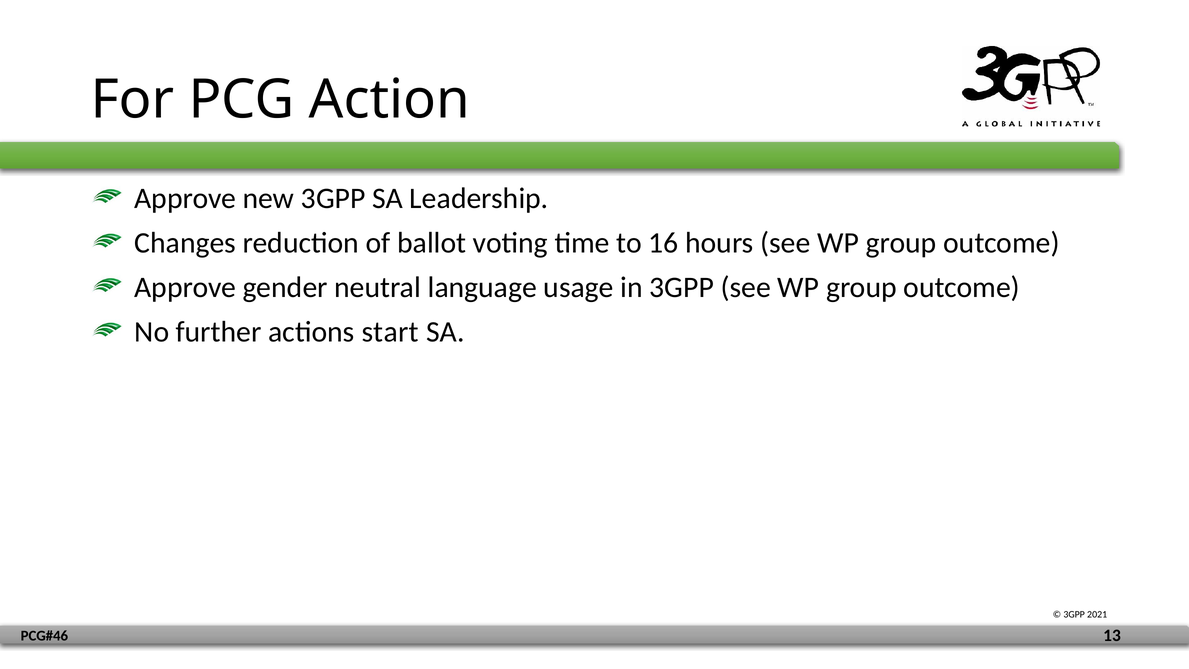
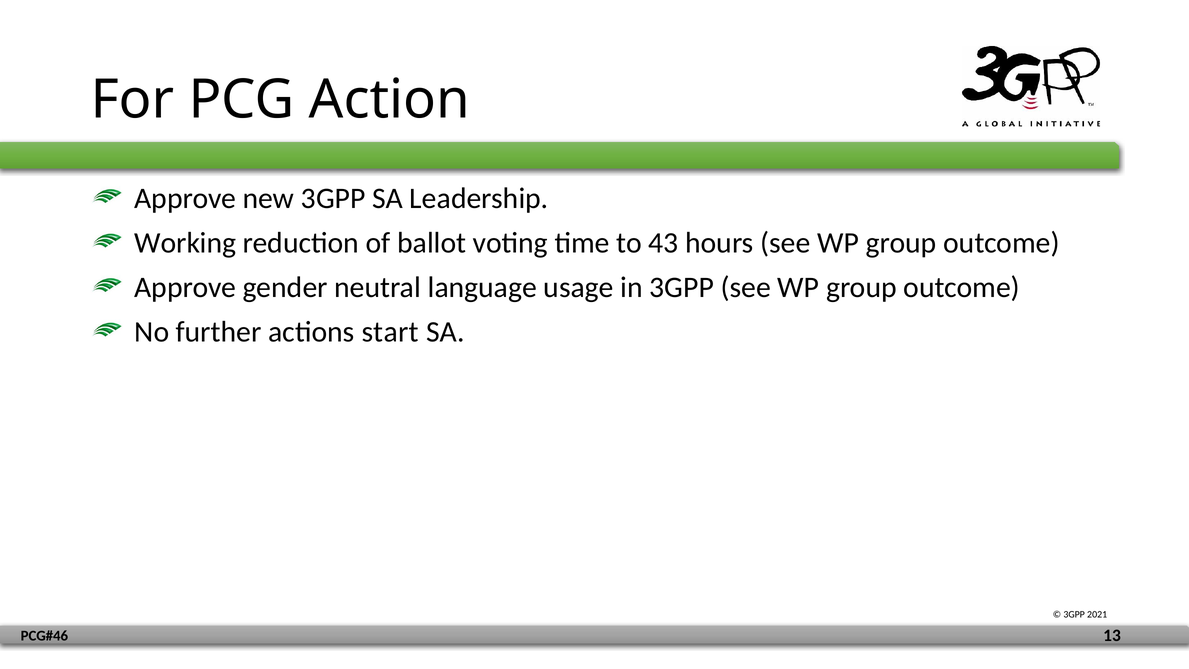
Changes: Changes -> Working
16: 16 -> 43
